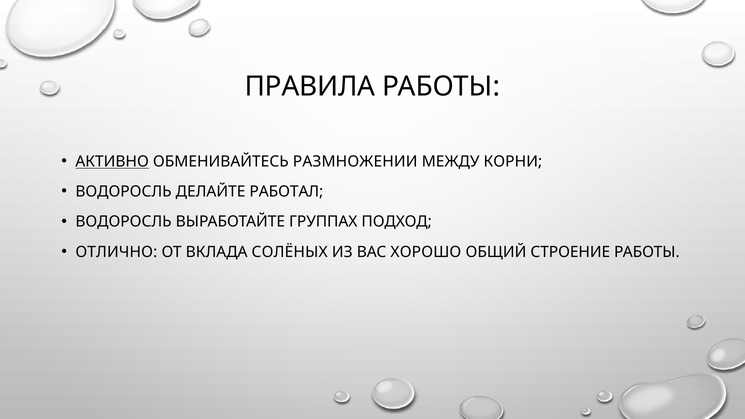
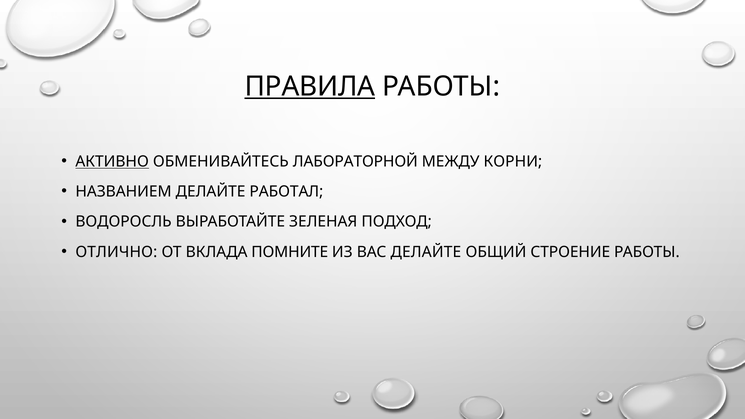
ПРАВИЛА underline: none -> present
РАЗМНОЖЕНИИ: РАЗМНОЖЕНИИ -> ЛАБОРАТОРНОЙ
ВОДОРОСЛЬ at (124, 192): ВОДОРОСЛЬ -> НАЗВАНИЕМ
ГРУППАХ: ГРУППАХ -> ЗЕЛЕНАЯ
СОЛЁНЫХ: СОЛЁНЫХ -> ПОМНИТЕ
ВАС ХОРОШО: ХОРОШО -> ДЕЛАЙТЕ
